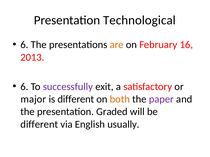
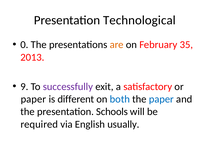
6 at (24, 45): 6 -> 0
16: 16 -> 35
6 at (24, 87): 6 -> 9
major at (33, 99): major -> paper
both colour: orange -> blue
paper at (161, 99) colour: purple -> blue
Graded: Graded -> Schools
different at (39, 125): different -> required
